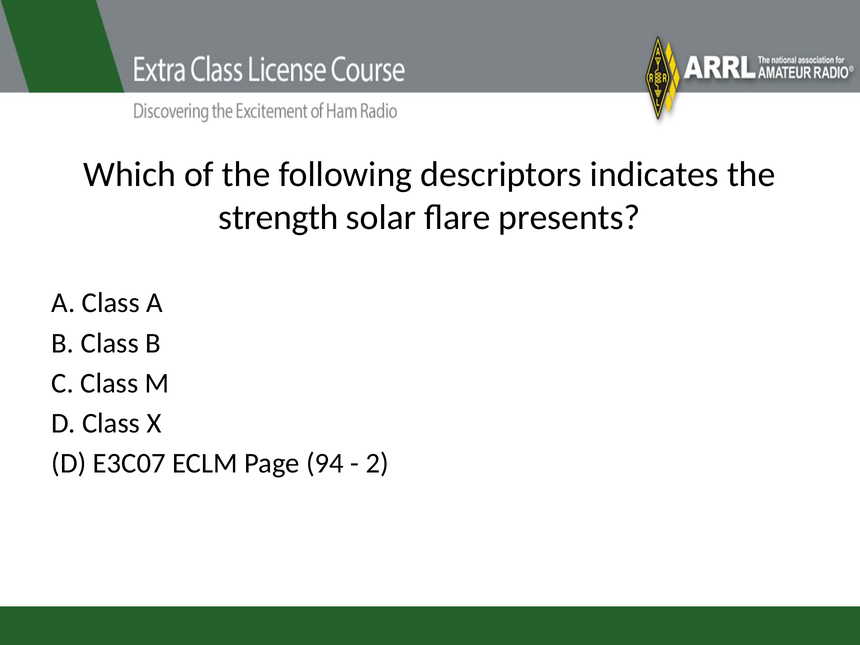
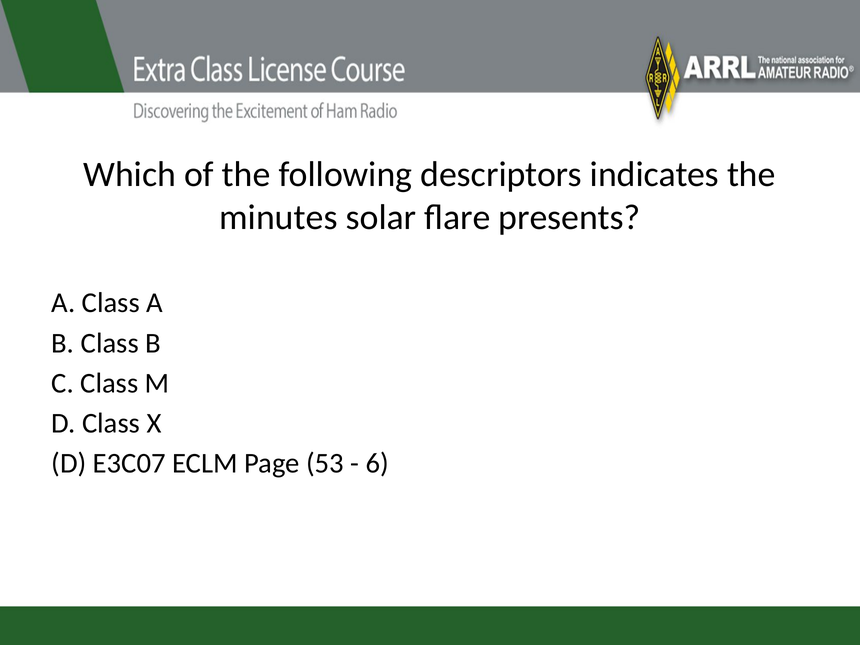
strength: strength -> minutes
94: 94 -> 53
2: 2 -> 6
